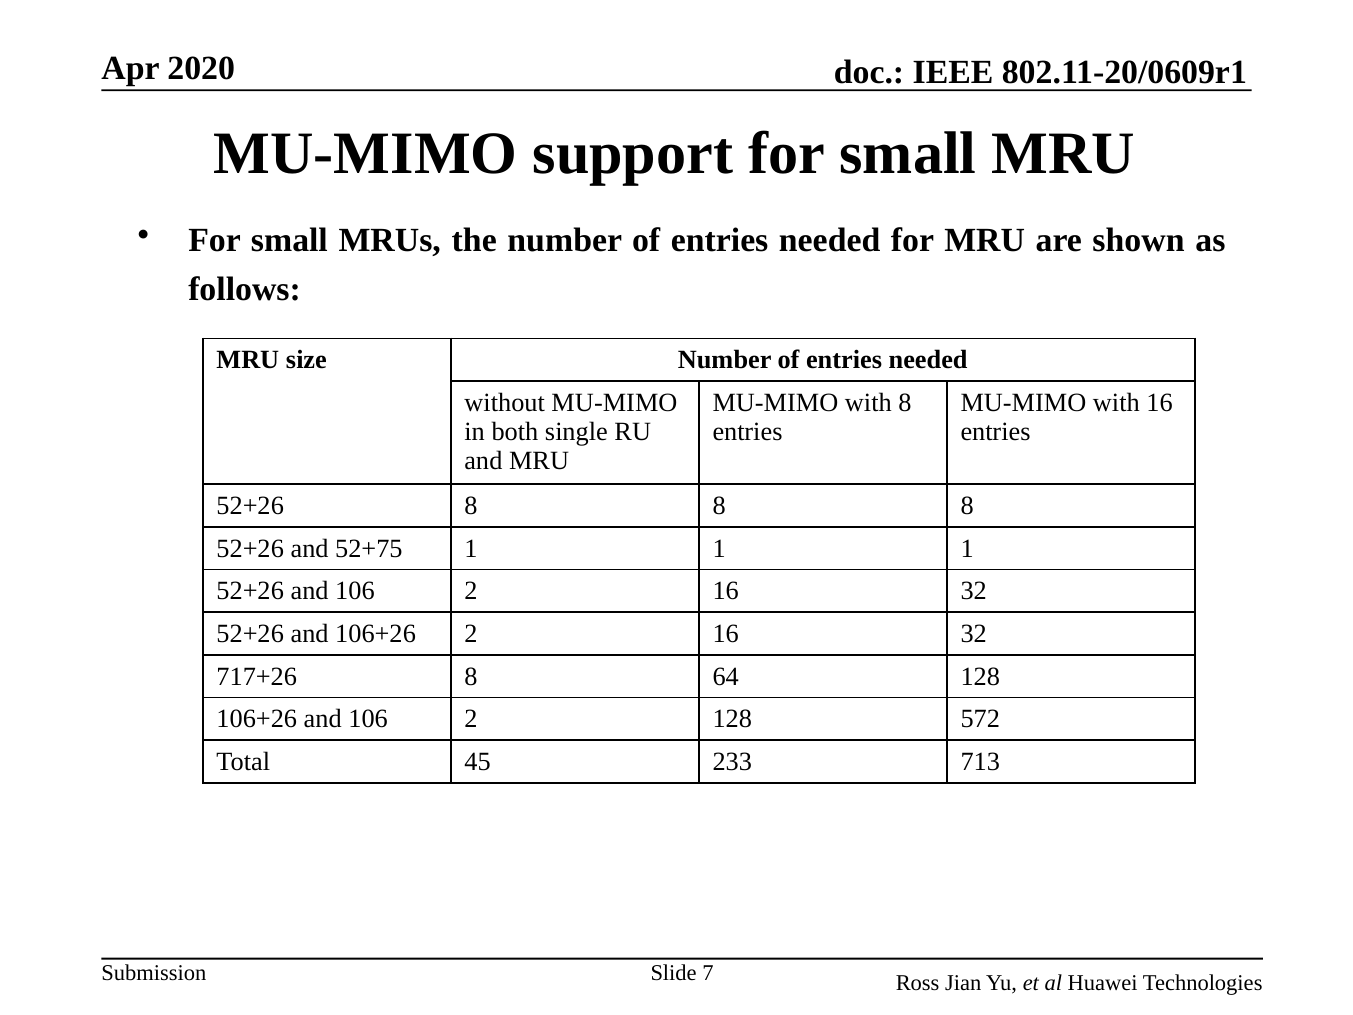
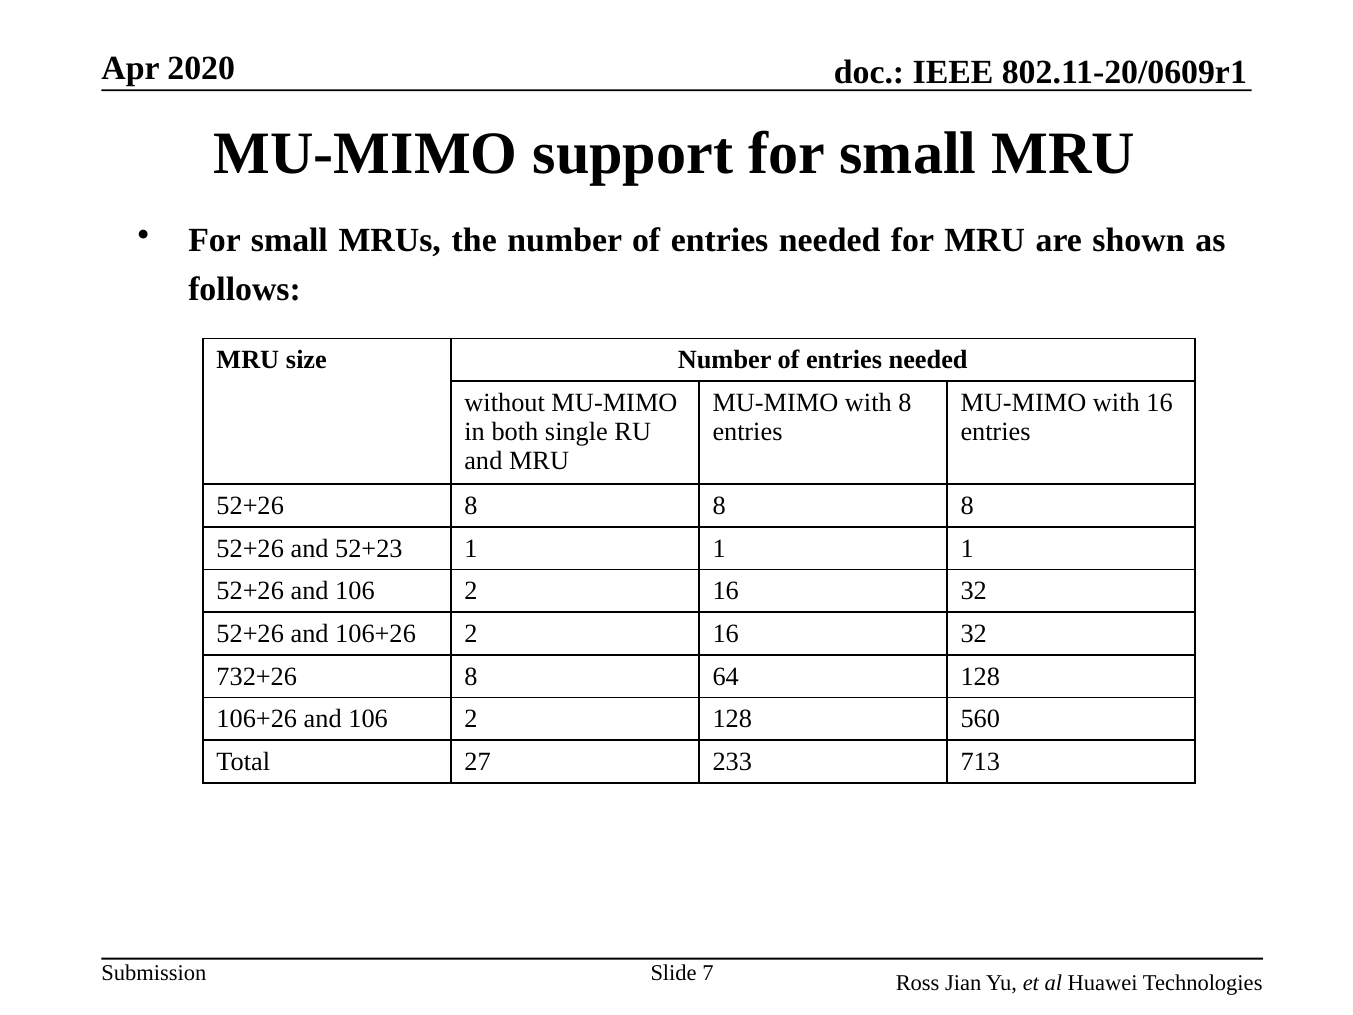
52+75: 52+75 -> 52+23
717+26: 717+26 -> 732+26
572: 572 -> 560
45: 45 -> 27
